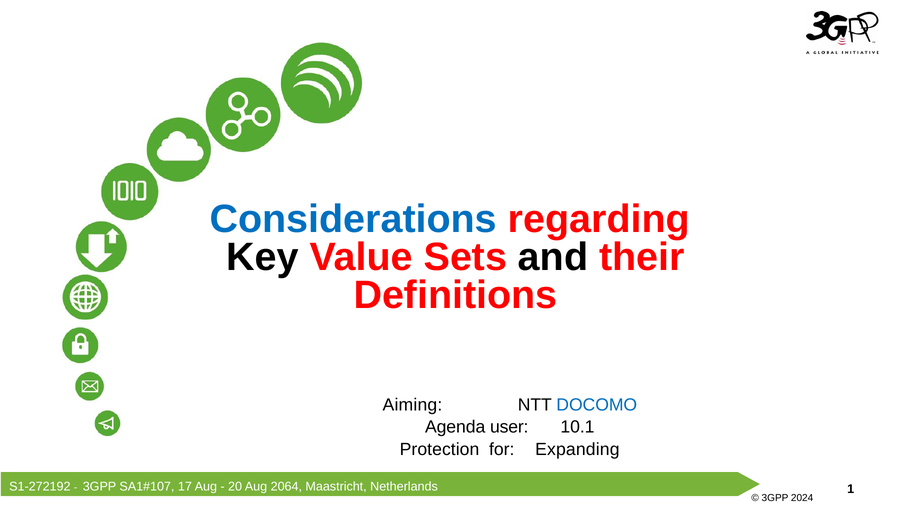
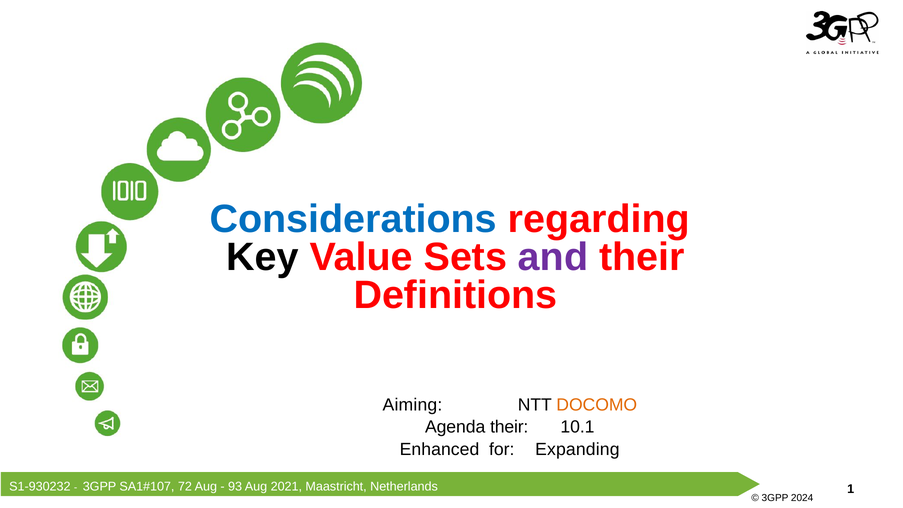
and colour: black -> purple
DOCOMO colour: blue -> orange
Agenda user: user -> their
Protection: Protection -> Enhanced
S1-272192: S1-272192 -> S1-930232
17: 17 -> 72
20: 20 -> 93
2064: 2064 -> 2021
